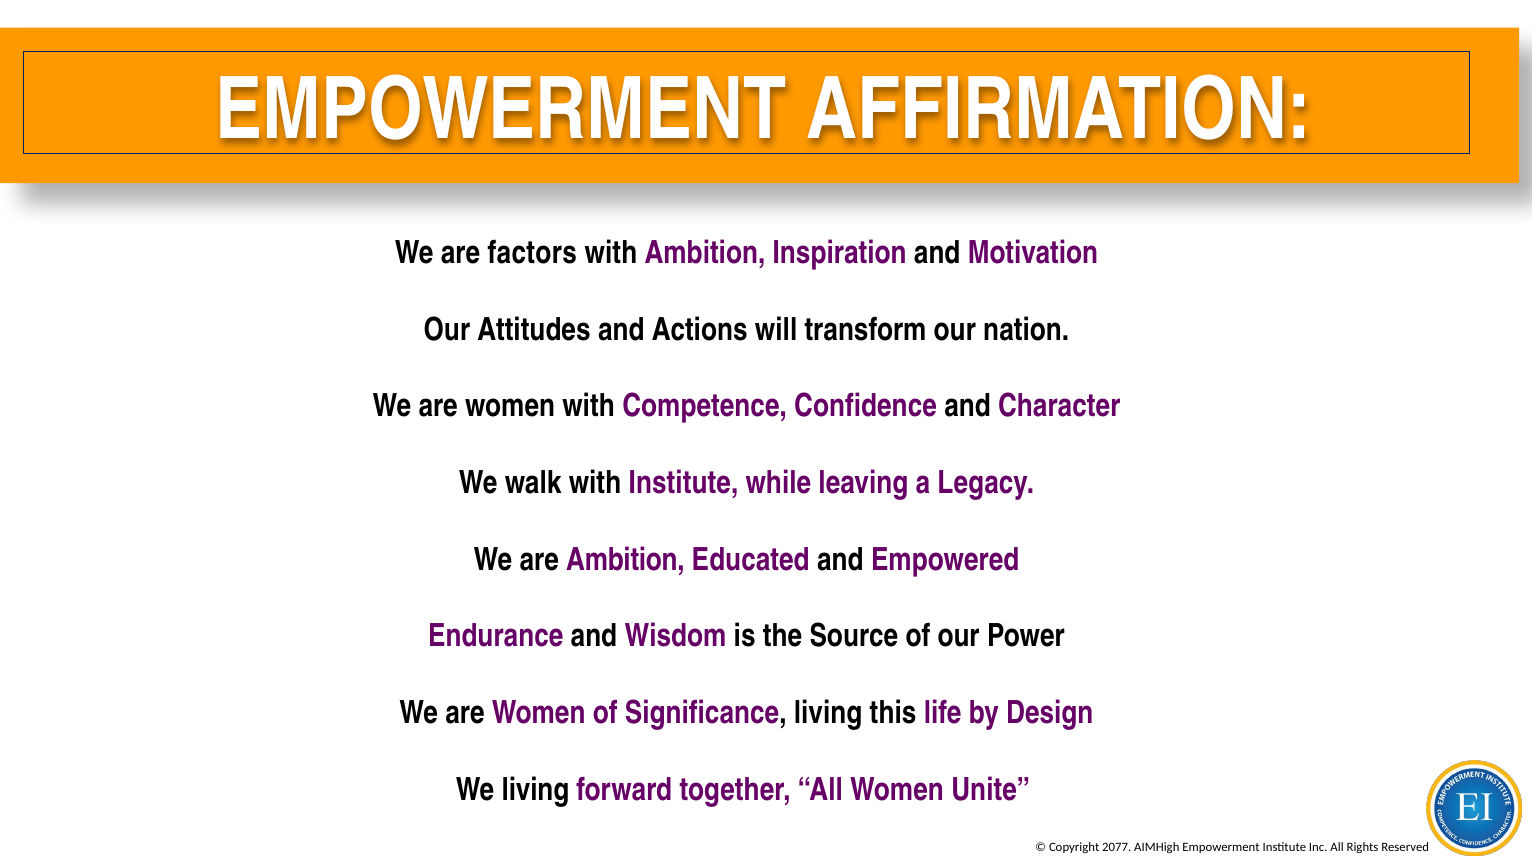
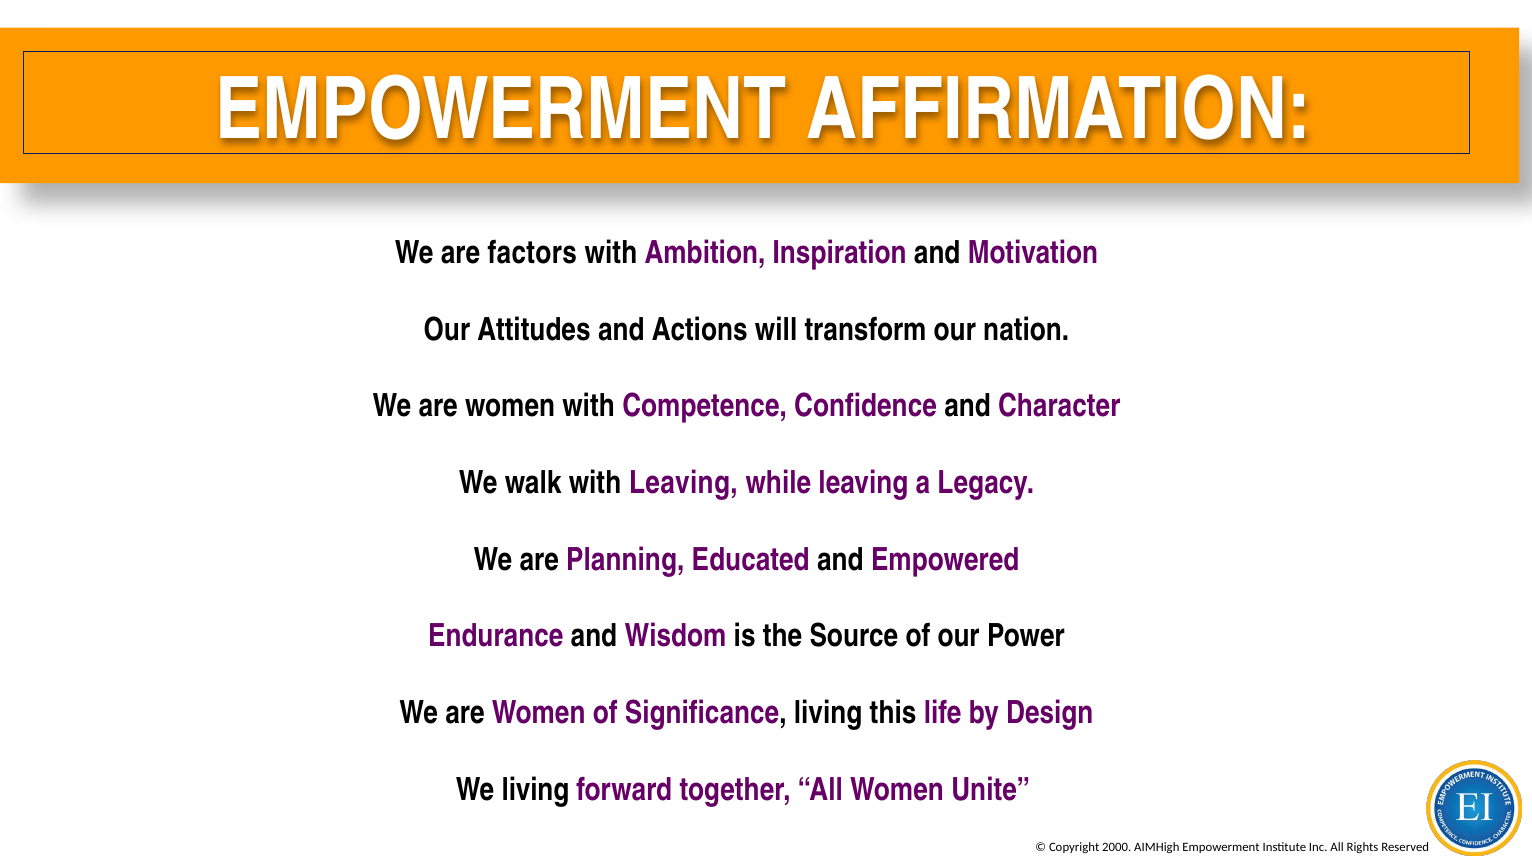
with Institute: Institute -> Leaving
are Ambition: Ambition -> Planning
2077: 2077 -> 2000
